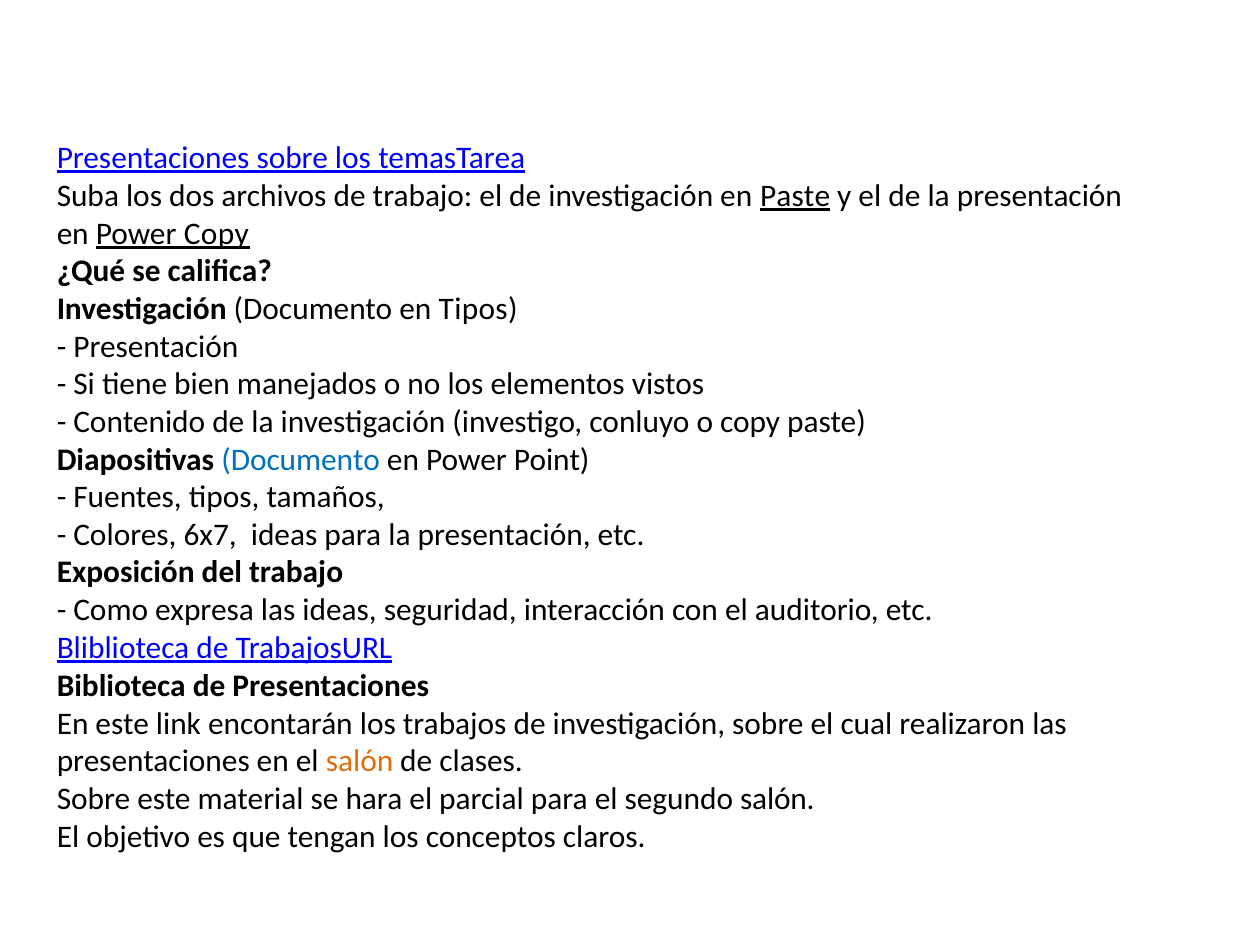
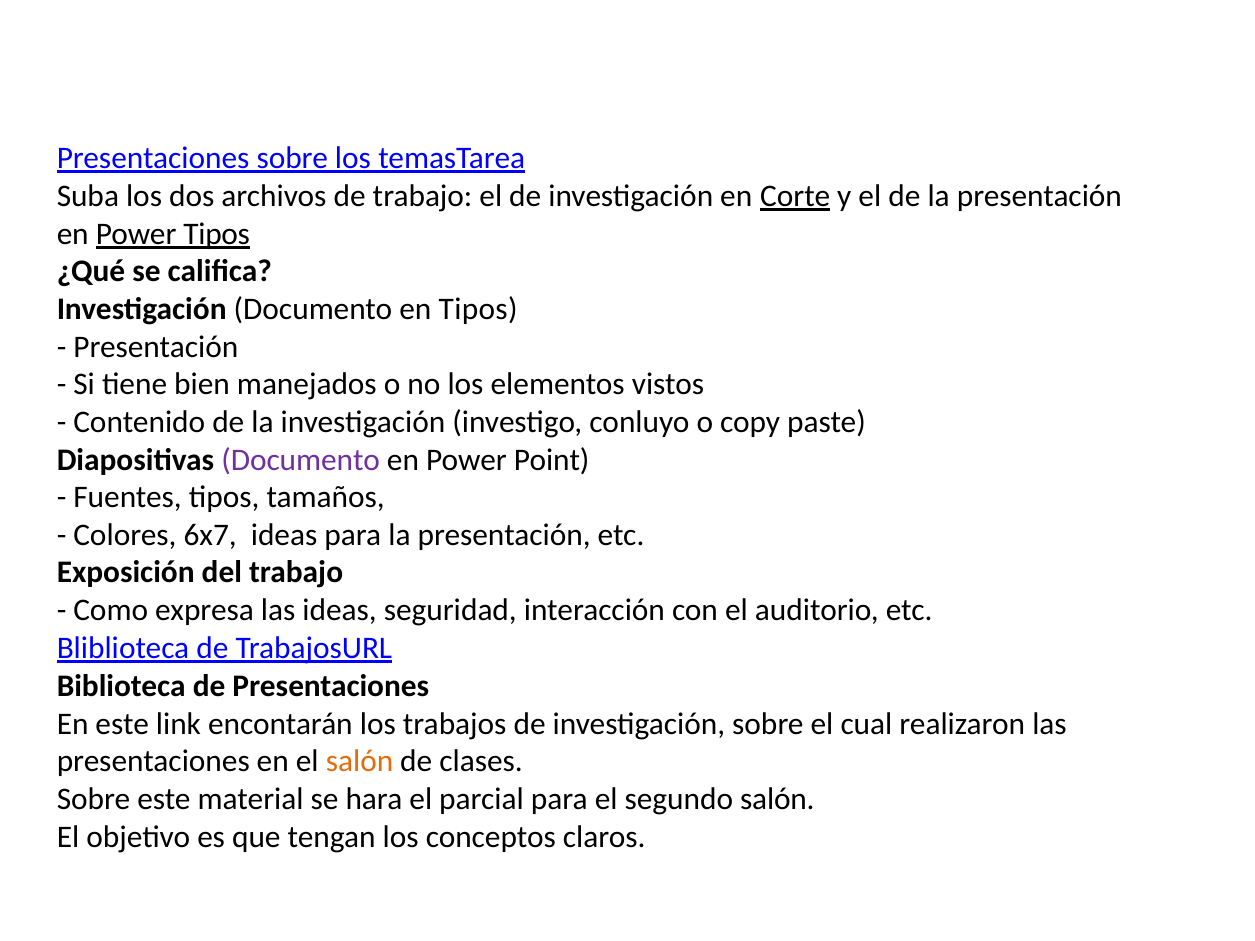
en Paste: Paste -> Corte
Power Copy: Copy -> Tipos
Documento at (301, 460) colour: blue -> purple
